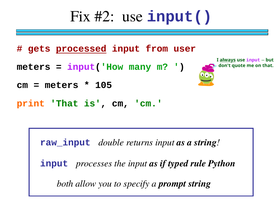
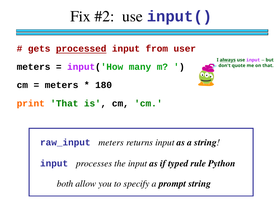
105: 105 -> 180
raw_input double: double -> meters
